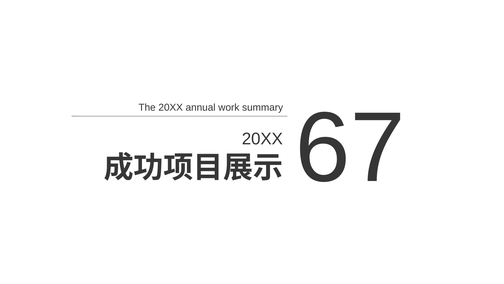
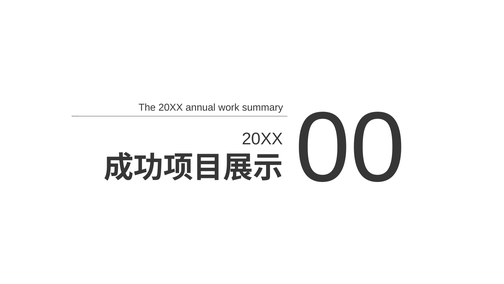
67: 67 -> 00
